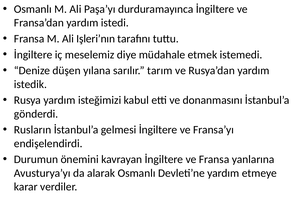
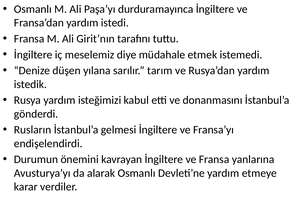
Işleri’nın: Işleri’nın -> Girit’nın
